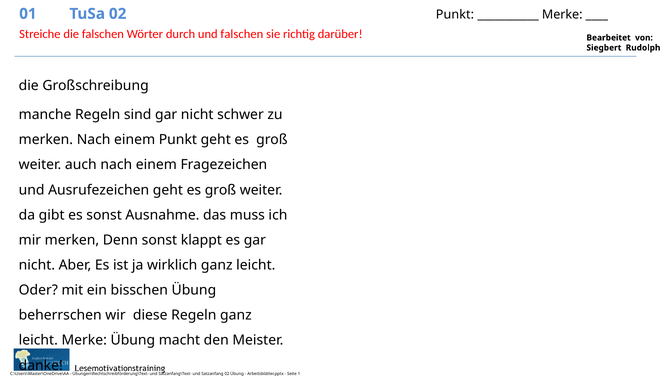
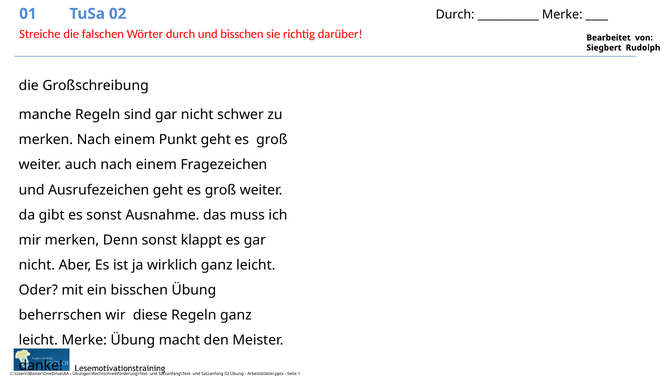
02 Punkt: Punkt -> Durch
und falschen: falschen -> bisschen
